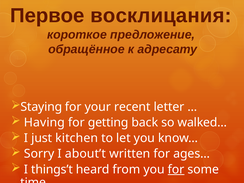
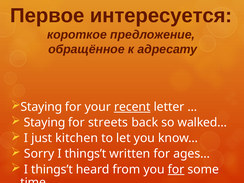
восклицания: восклицания -> интересуется
recent underline: none -> present
Having at (44, 123): Having -> Staying
getting: getting -> streets
Sorry I about’t: about’t -> things’t
